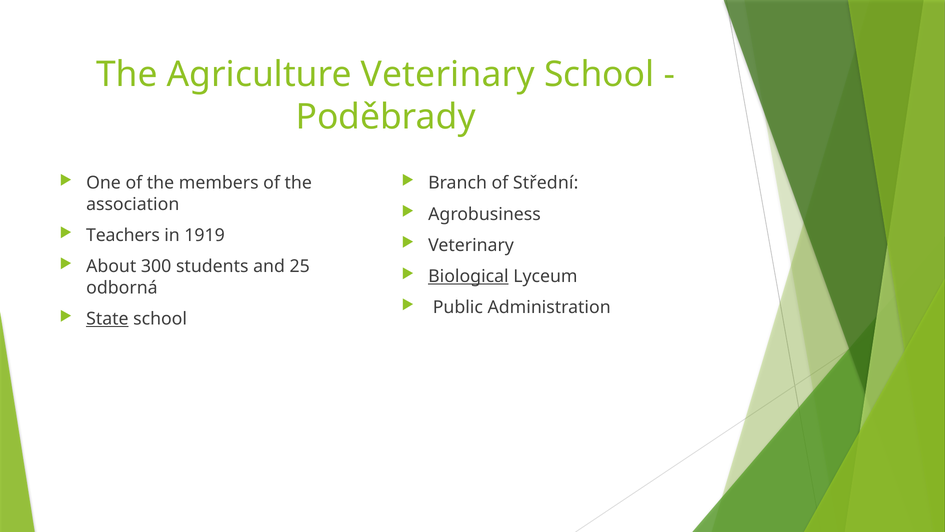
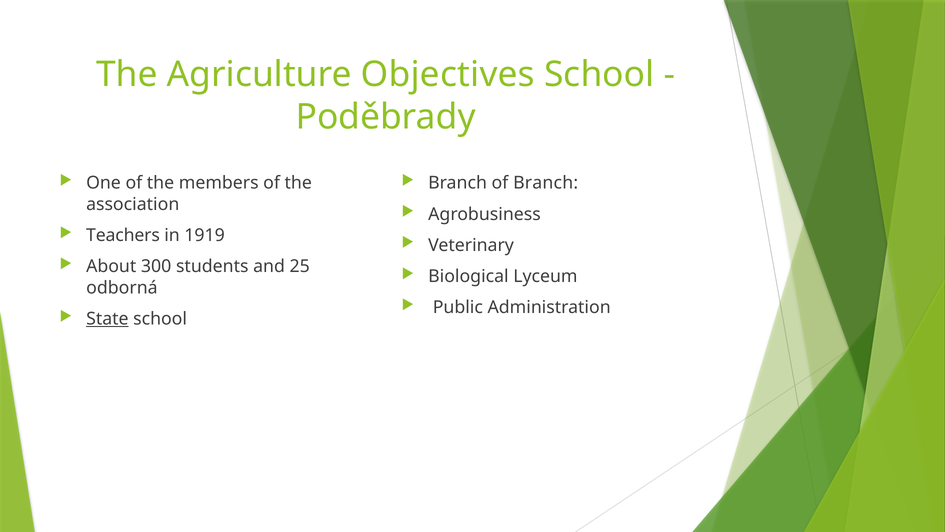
Agriculture Veterinary: Veterinary -> Objectives
of Střední: Střední -> Branch
Biological underline: present -> none
